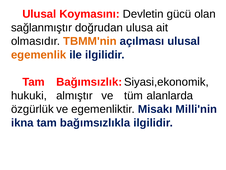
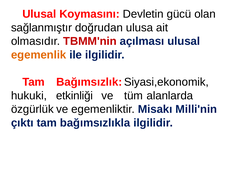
TBMM'nin colour: orange -> red
almıştır: almıştır -> etkinliği
ikna: ikna -> çıktı
